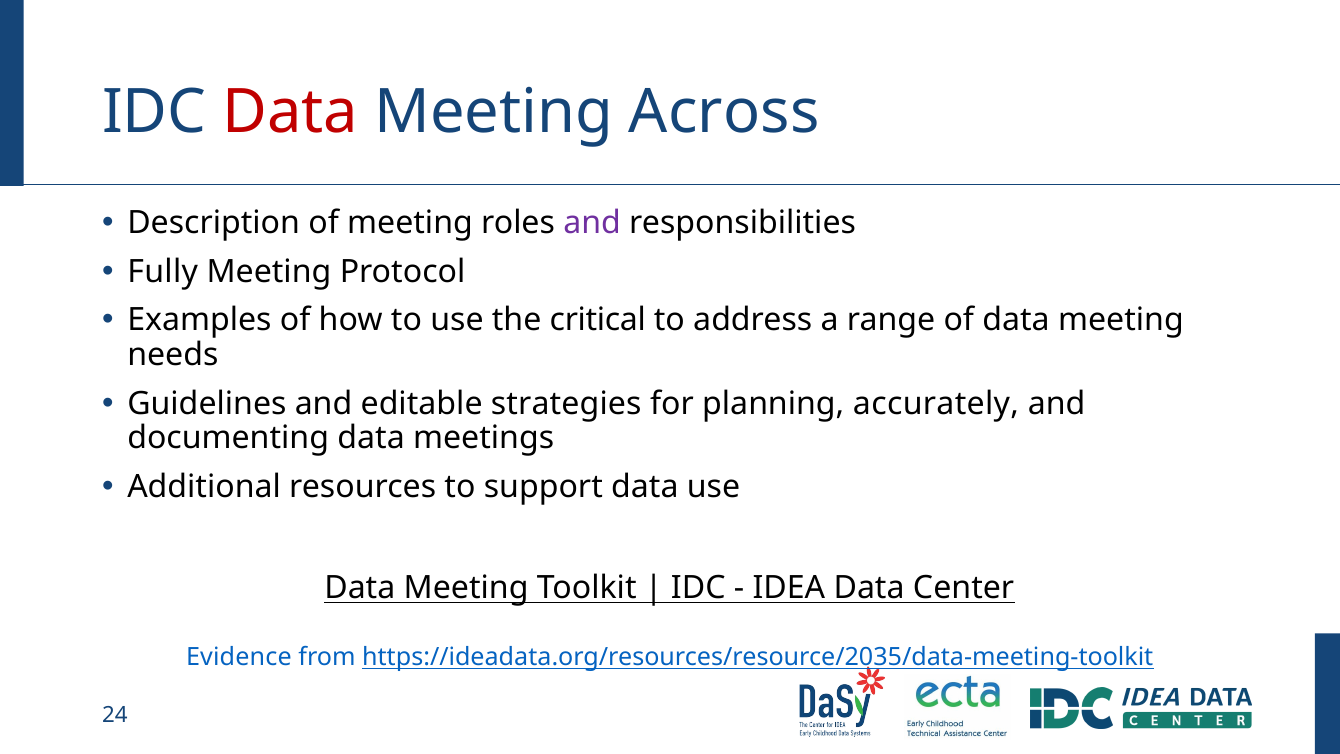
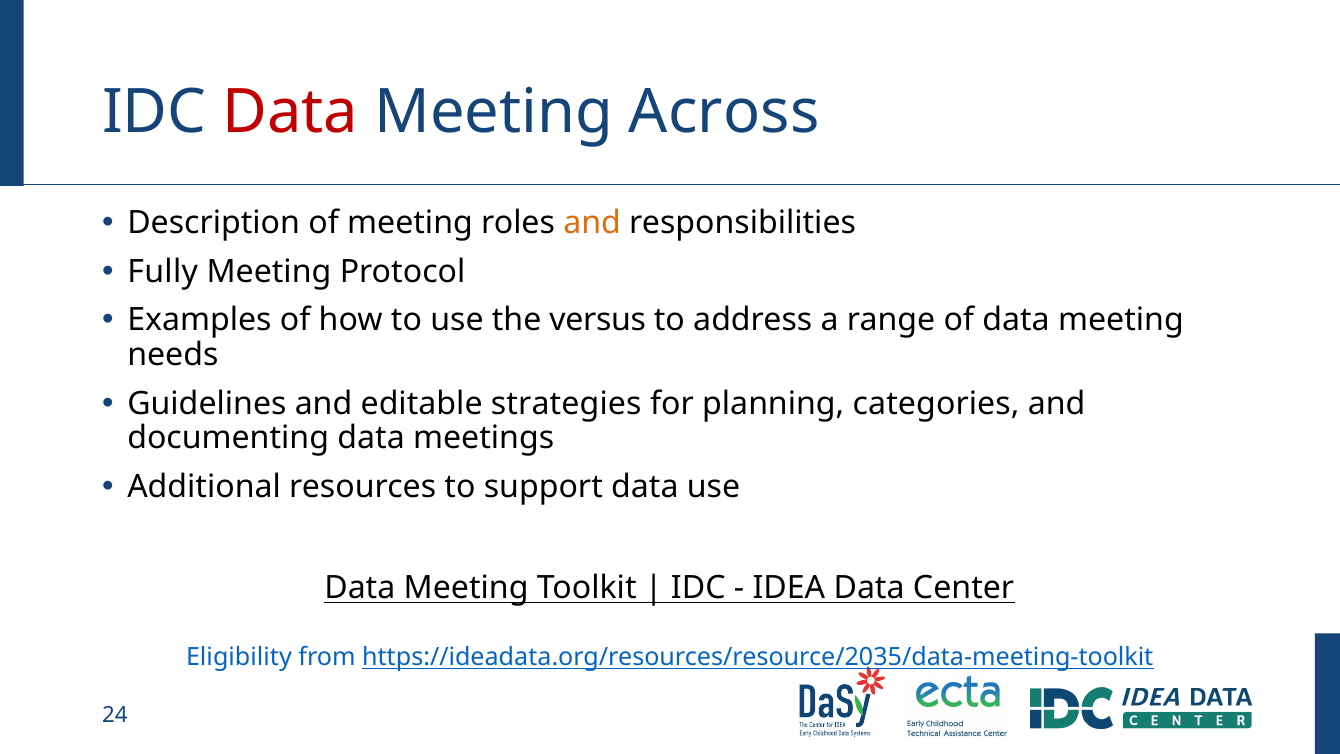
and at (592, 223) colour: purple -> orange
critical: critical -> versus
accurately: accurately -> categories
Evidence: Evidence -> Eligibility
